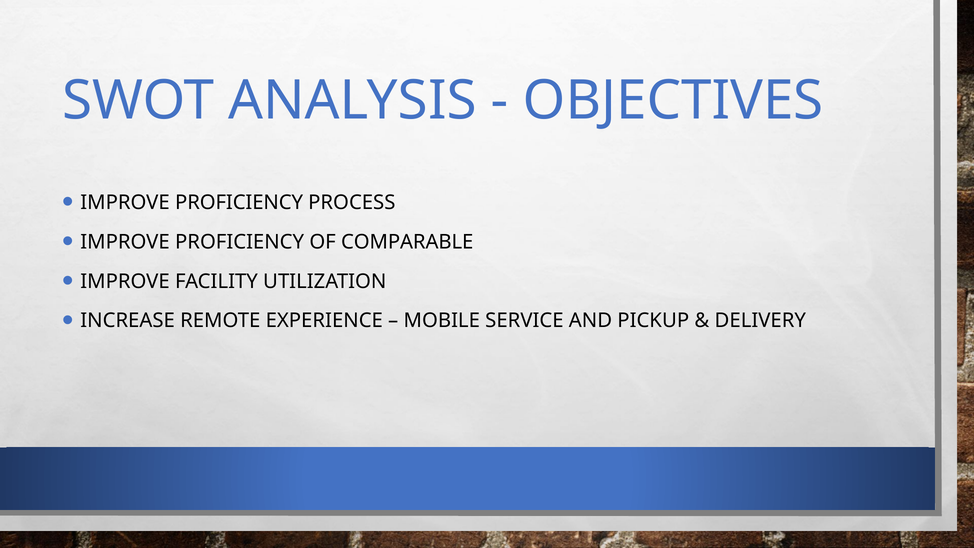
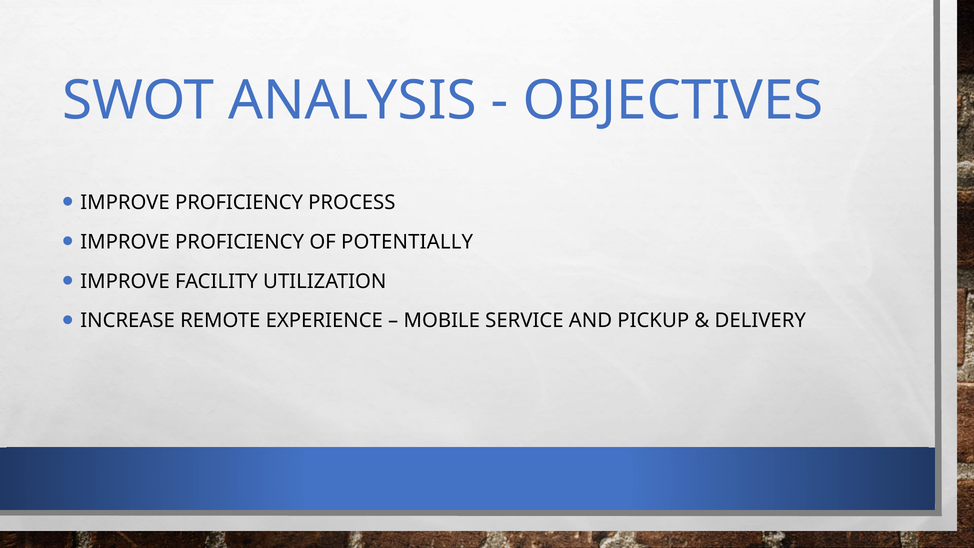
COMPARABLE: COMPARABLE -> POTENTIALLY
